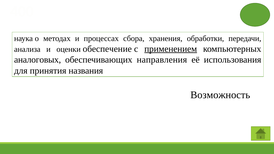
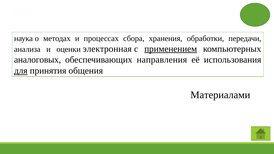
обеспечение: обеспечение -> электронная
для underline: none -> present
названия: названия -> общения
Возможность: Возможность -> Материалами
